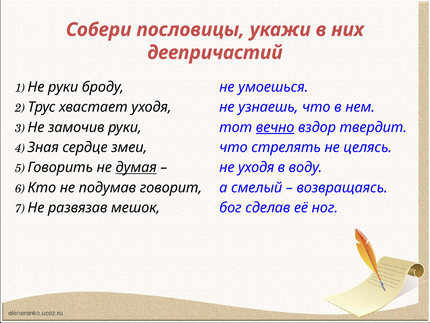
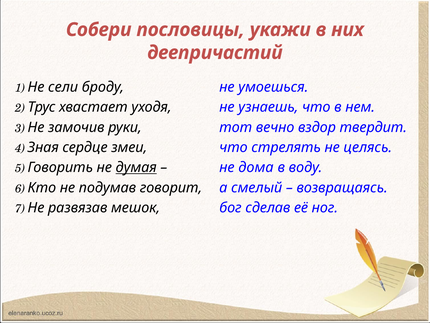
руки at (63, 87): руки -> сели
вечно underline: present -> none
не уходя: уходя -> дома
